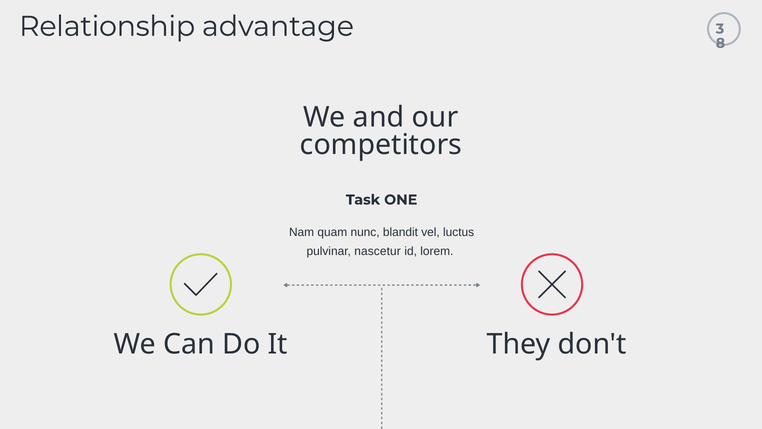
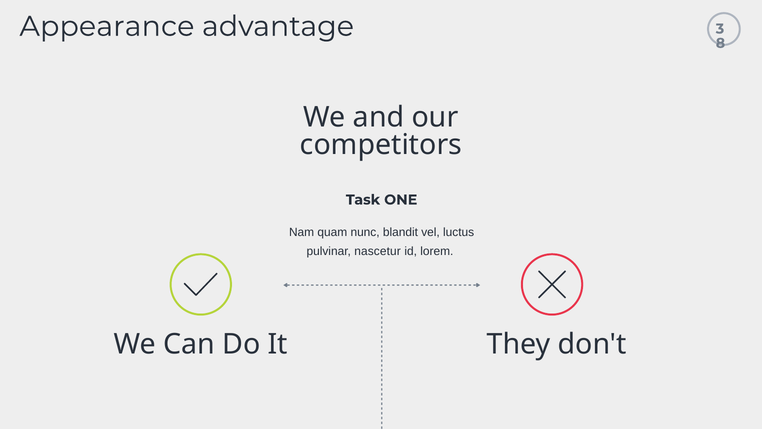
Relationship: Relationship -> Appearance
